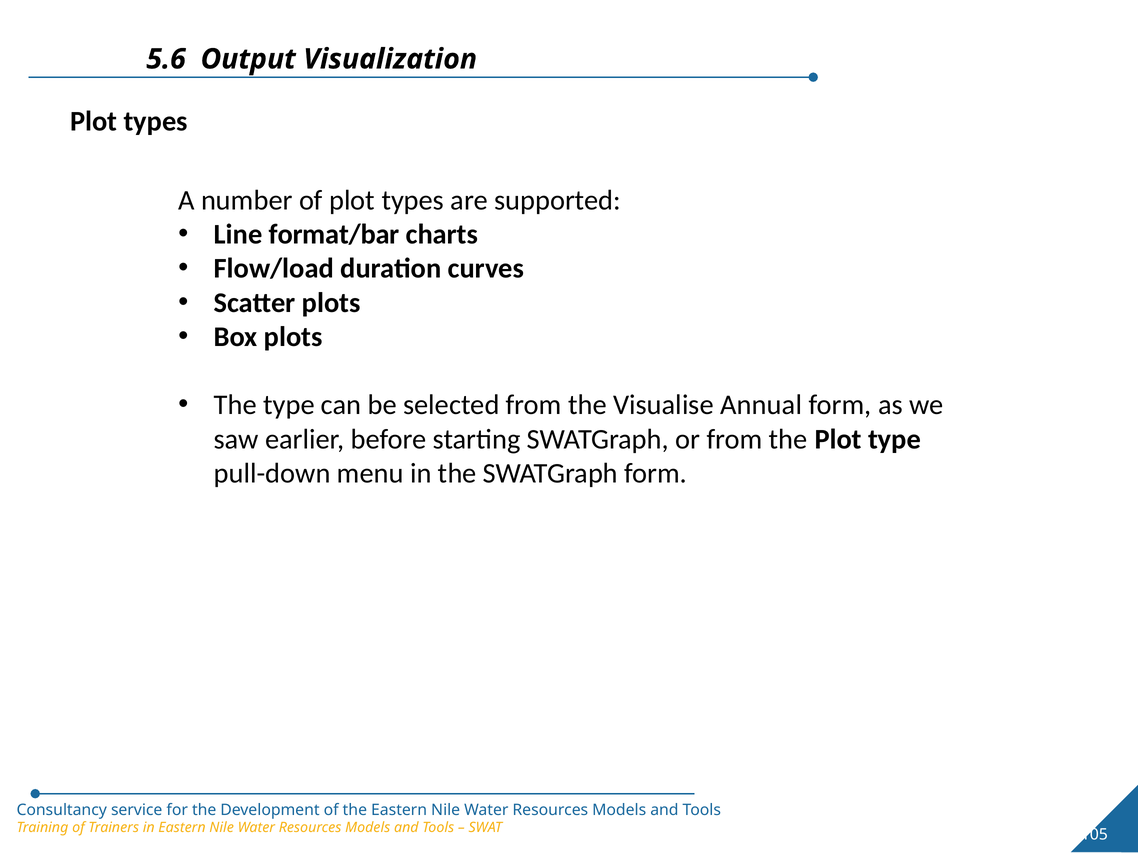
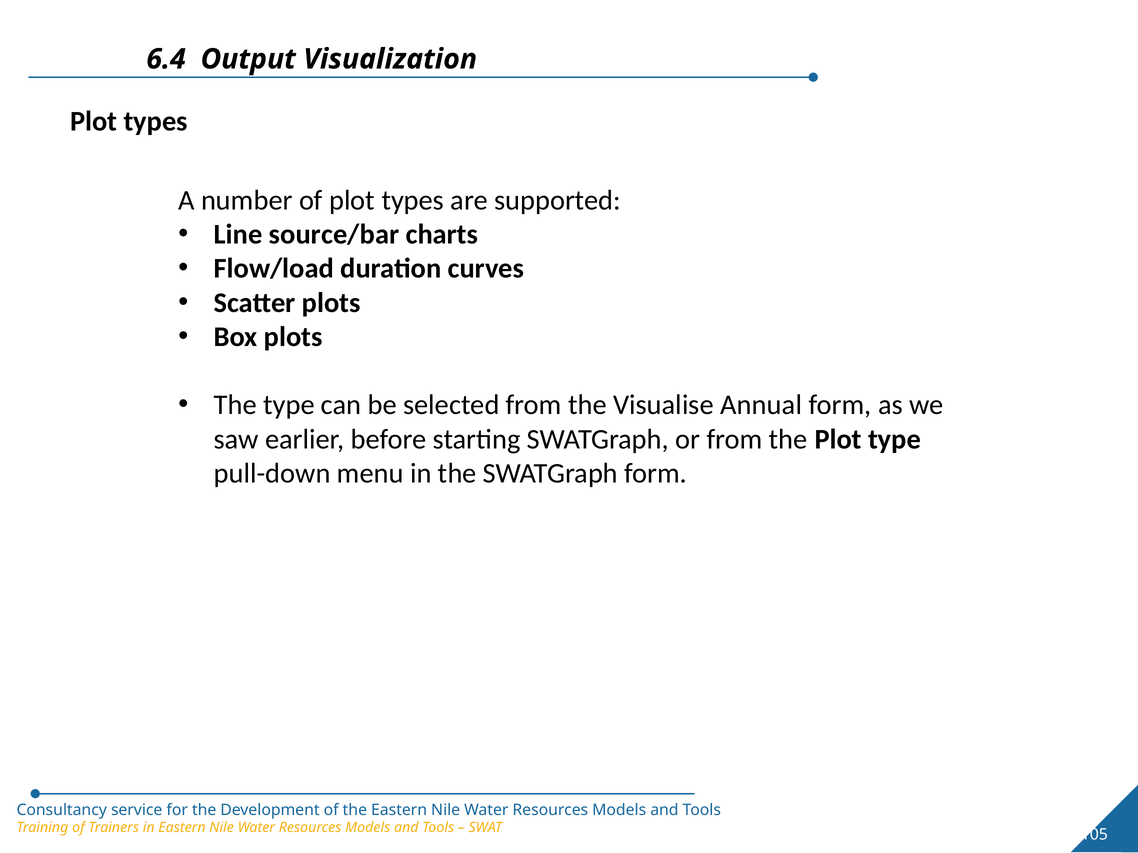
5.6: 5.6 -> 6.4
format/bar: format/bar -> source/bar
